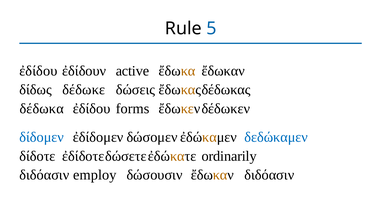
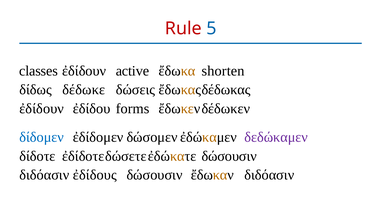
Rule colour: black -> red
ἐδίδου at (38, 71): ἐδίδου -> classes
ἔδωκα ἔδωκαν: ἔδωκαν -> shorten
δέδωκα at (42, 108): δέδωκα -> ἐδίδουν
δεδώκαμεν colour: blue -> purple
ordinarily at (229, 156): ordinarily -> δώσουσιν
employ: employ -> ἐδίδους
